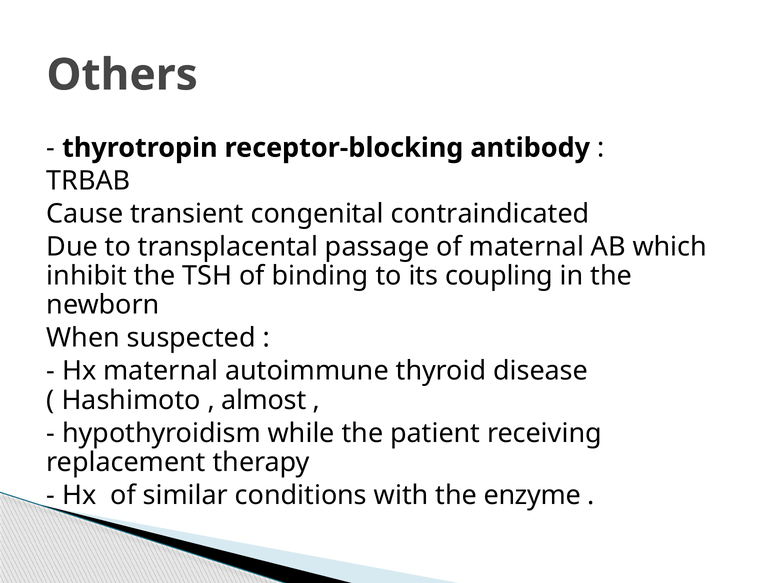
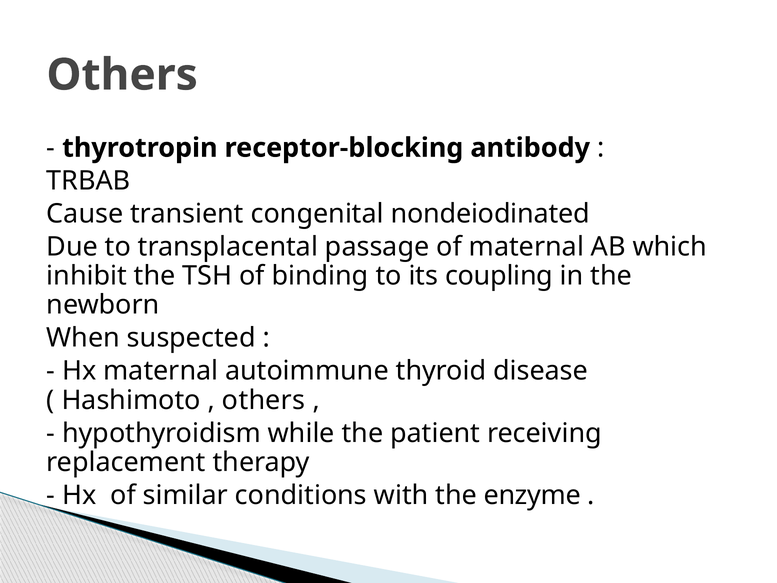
contraindicated: contraindicated -> nondeiodinated
almost at (264, 400): almost -> others
